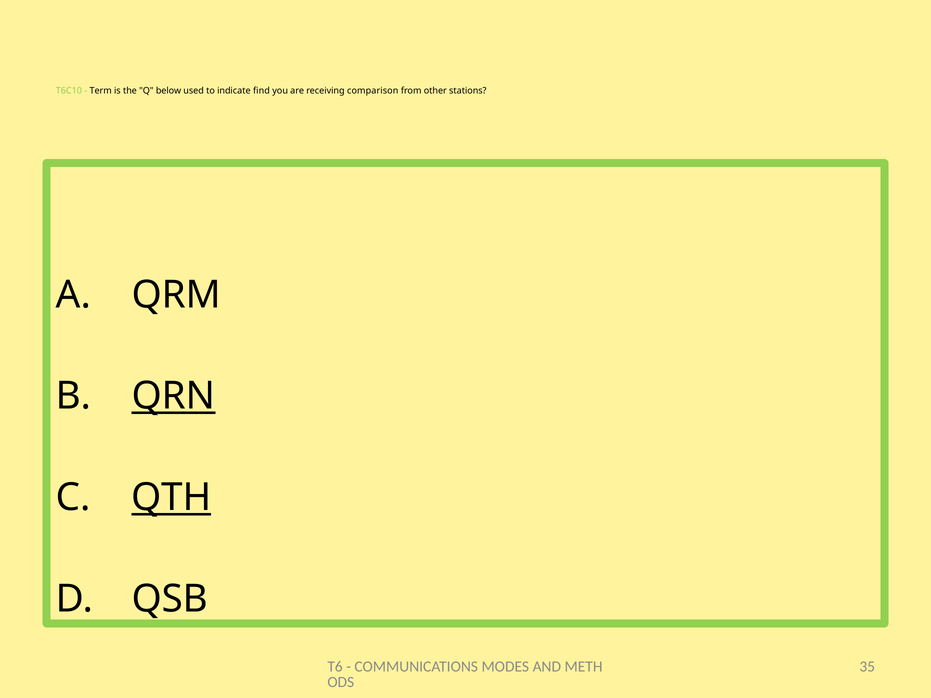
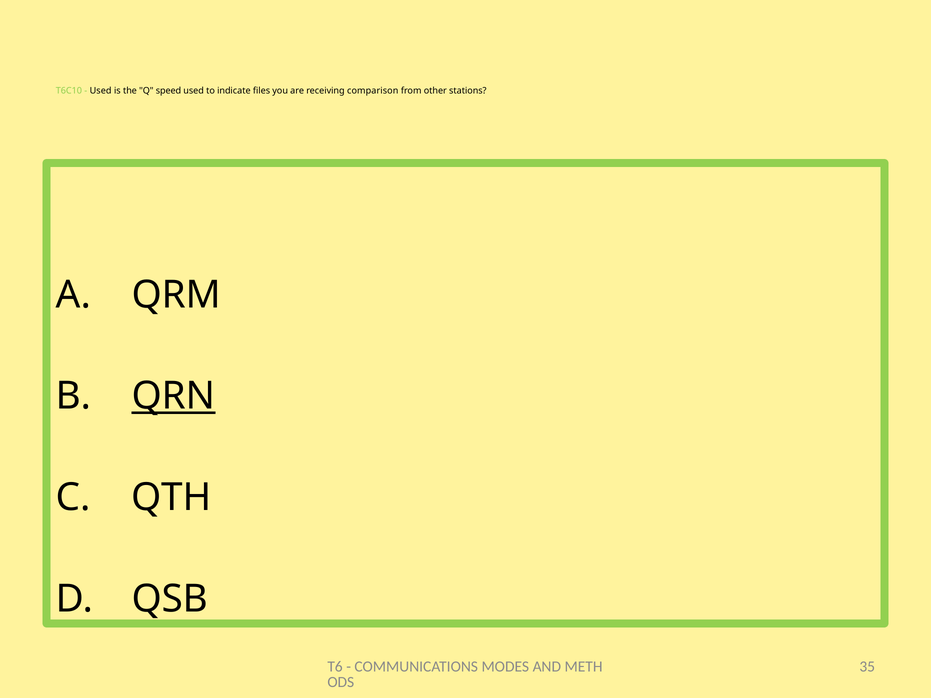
Term at (101, 91): Term -> Used
below: below -> speed
find: find -> files
QTH underline: present -> none
